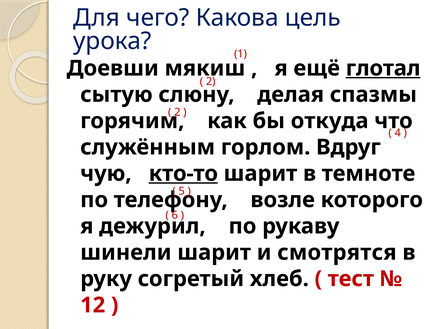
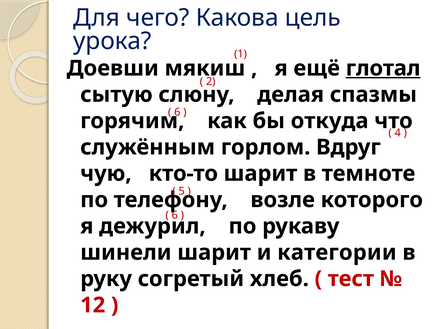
2 at (177, 112): 2 -> 6
кто-то underline: present -> none
смотрятся: смотрятся -> категории
